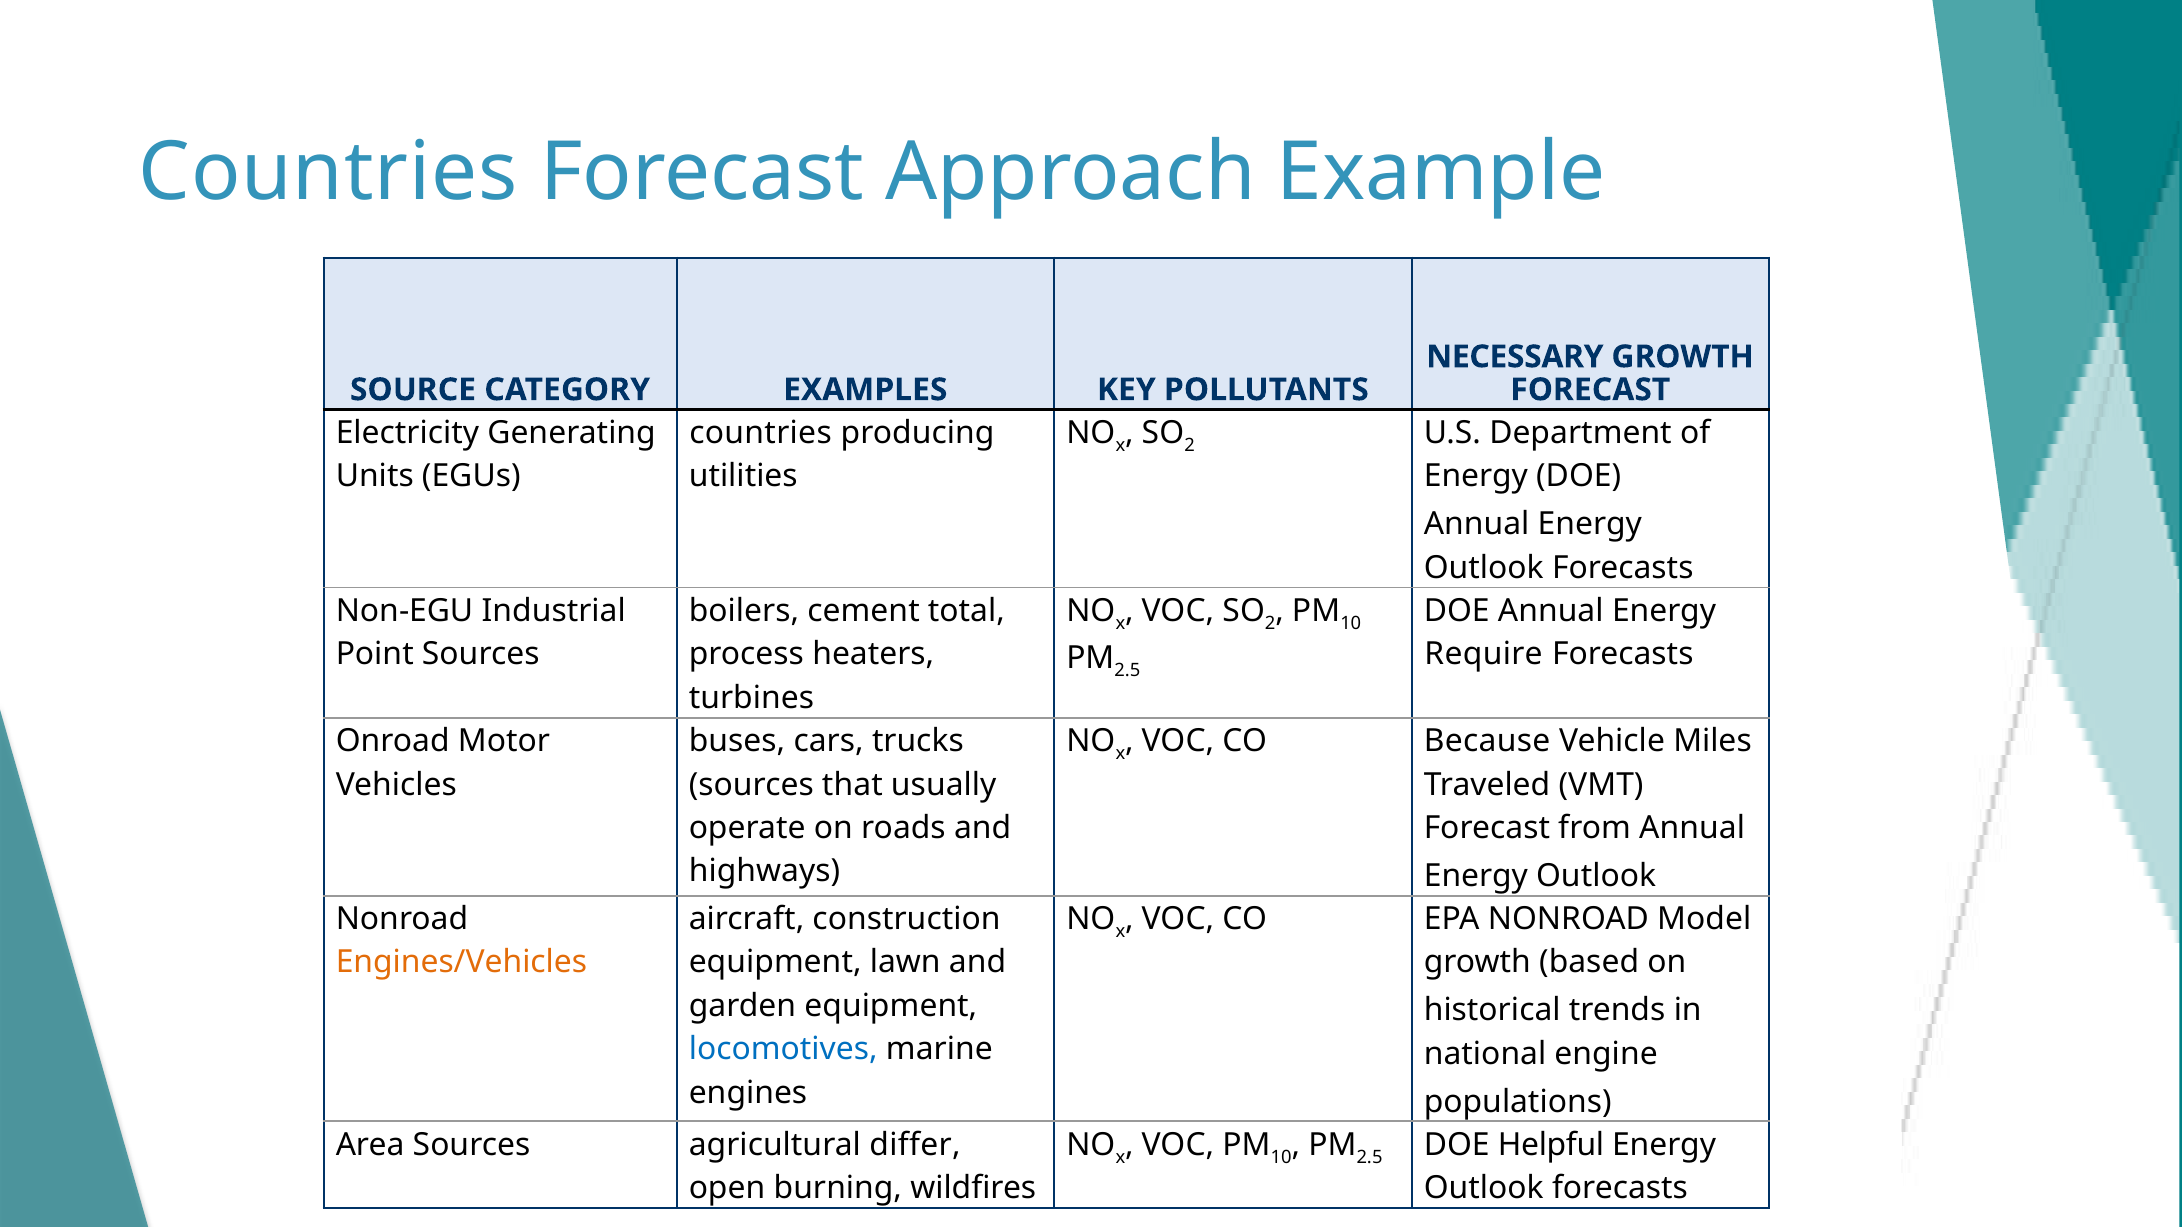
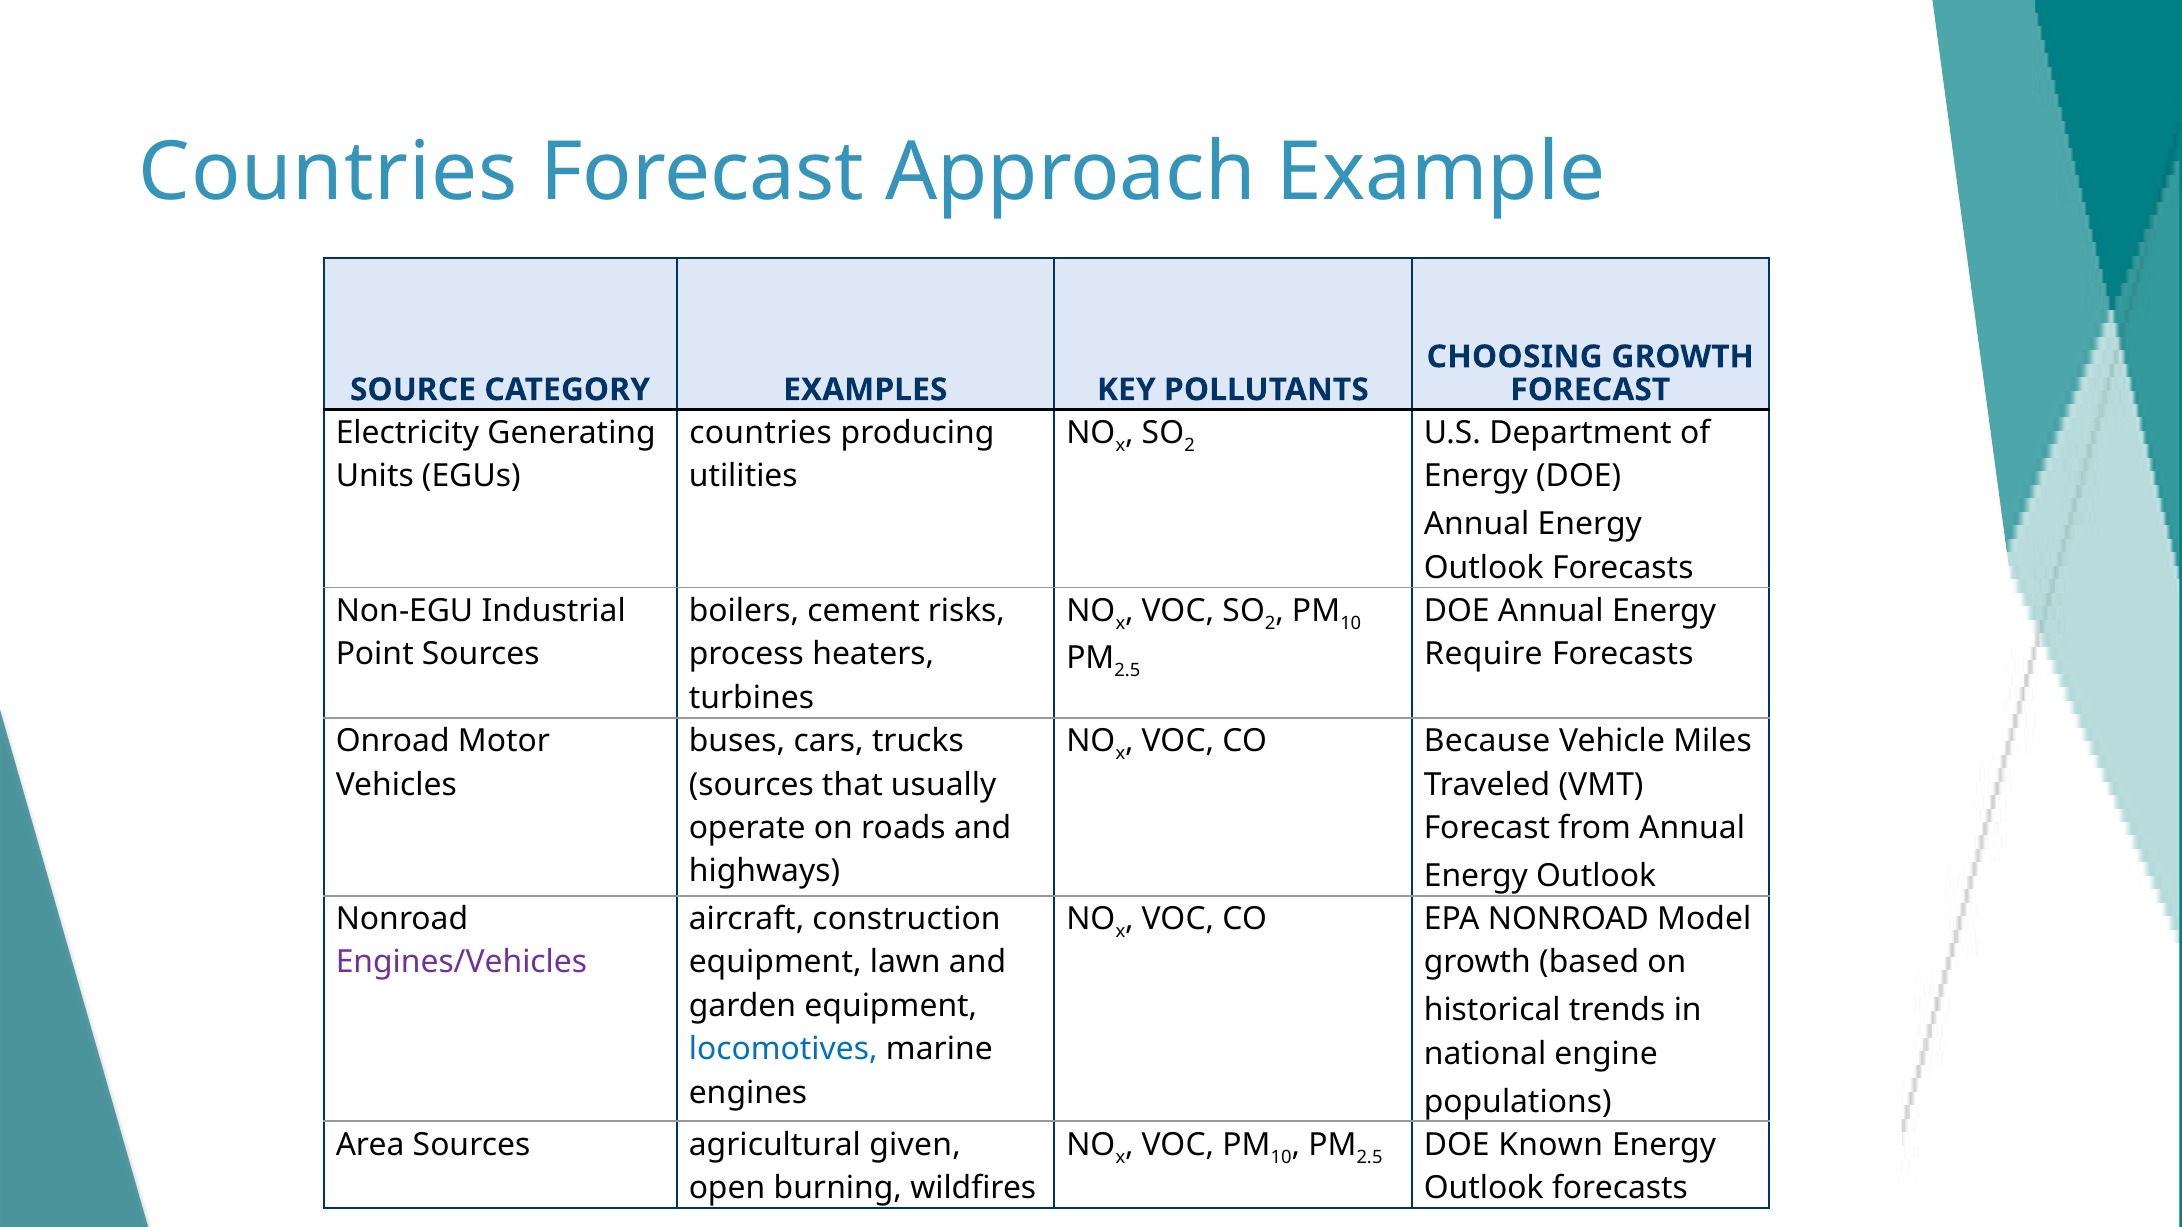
NECESSARY: NECESSARY -> CHOOSING
total: total -> risks
Engines/Vehicles colour: orange -> purple
differ: differ -> given
Helpful: Helpful -> Known
